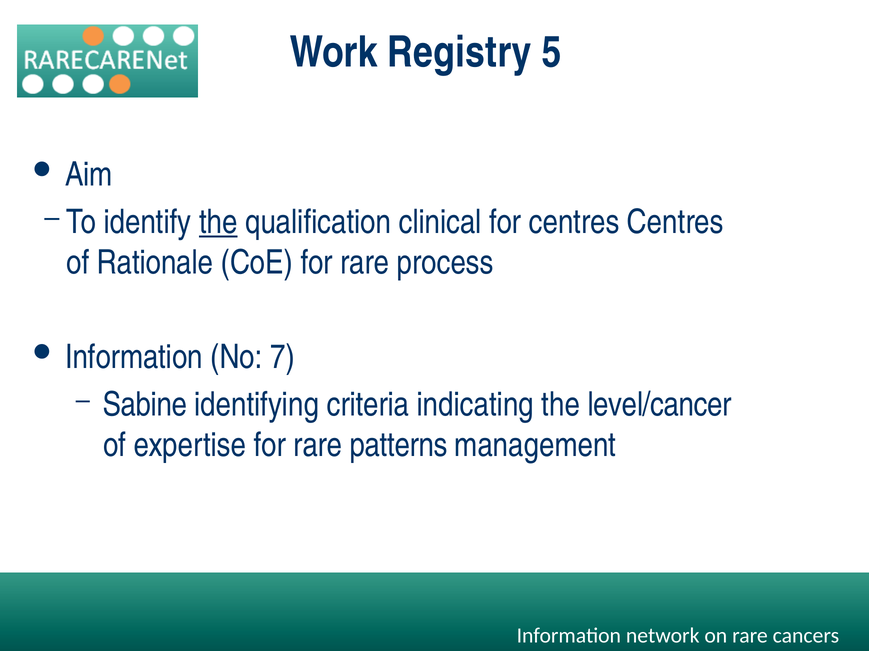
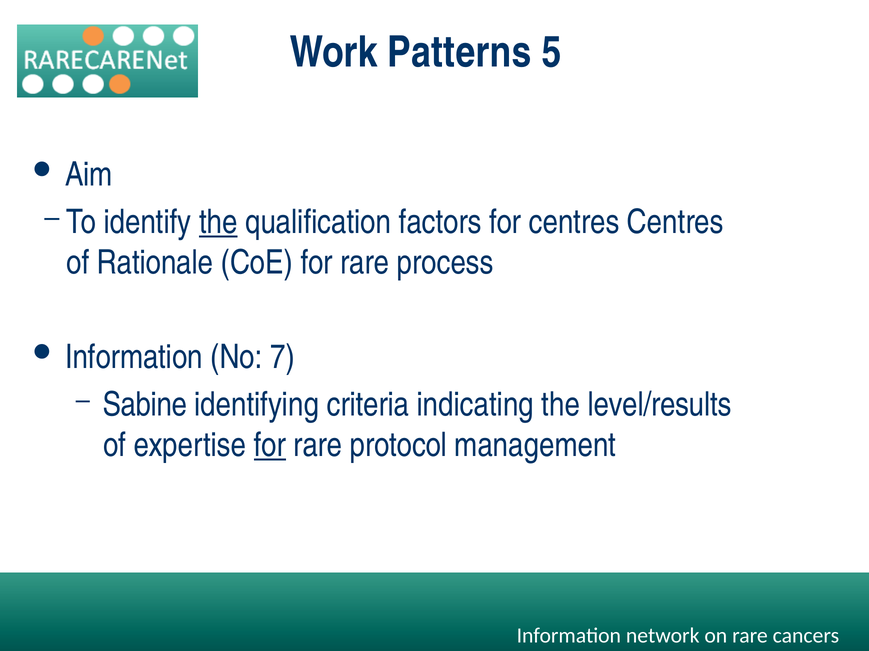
Registry: Registry -> Patterns
clinical: clinical -> factors
level/cancer: level/cancer -> level/results
for at (270, 445) underline: none -> present
patterns: patterns -> protocol
